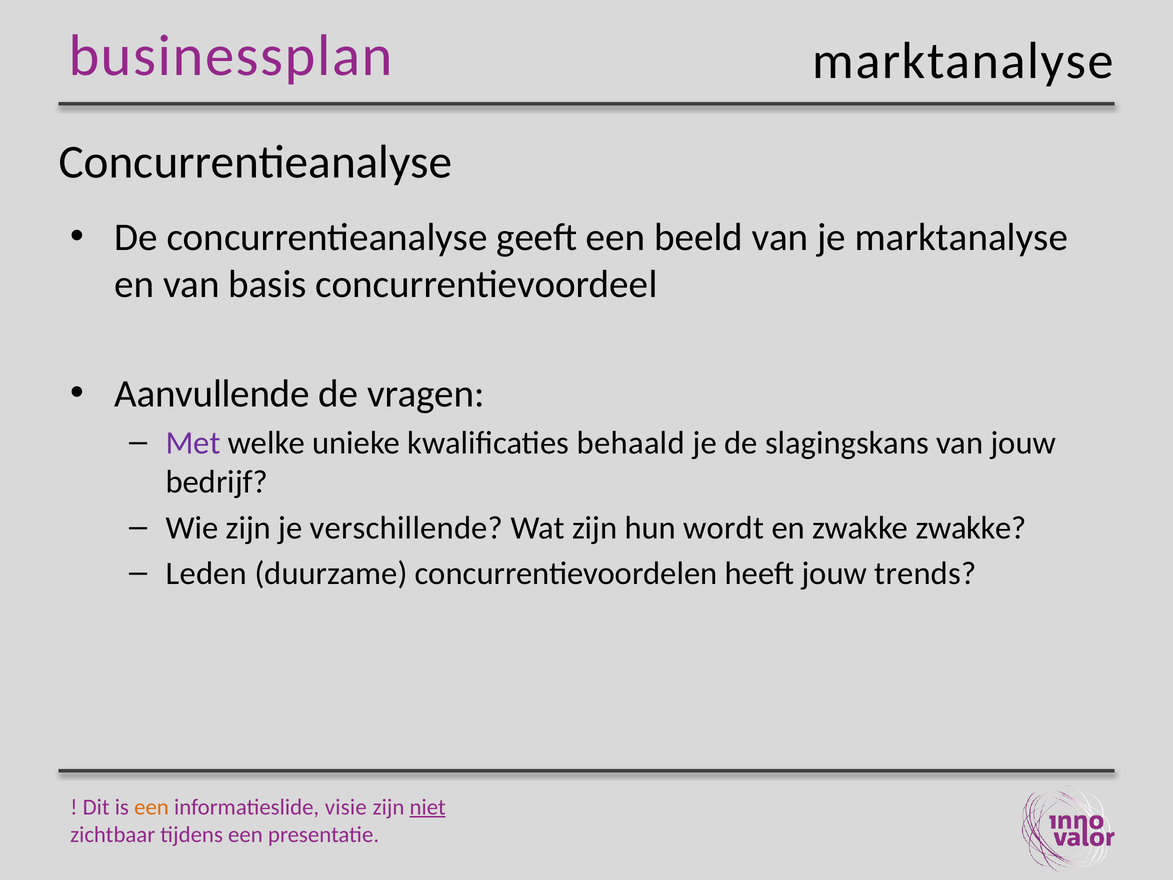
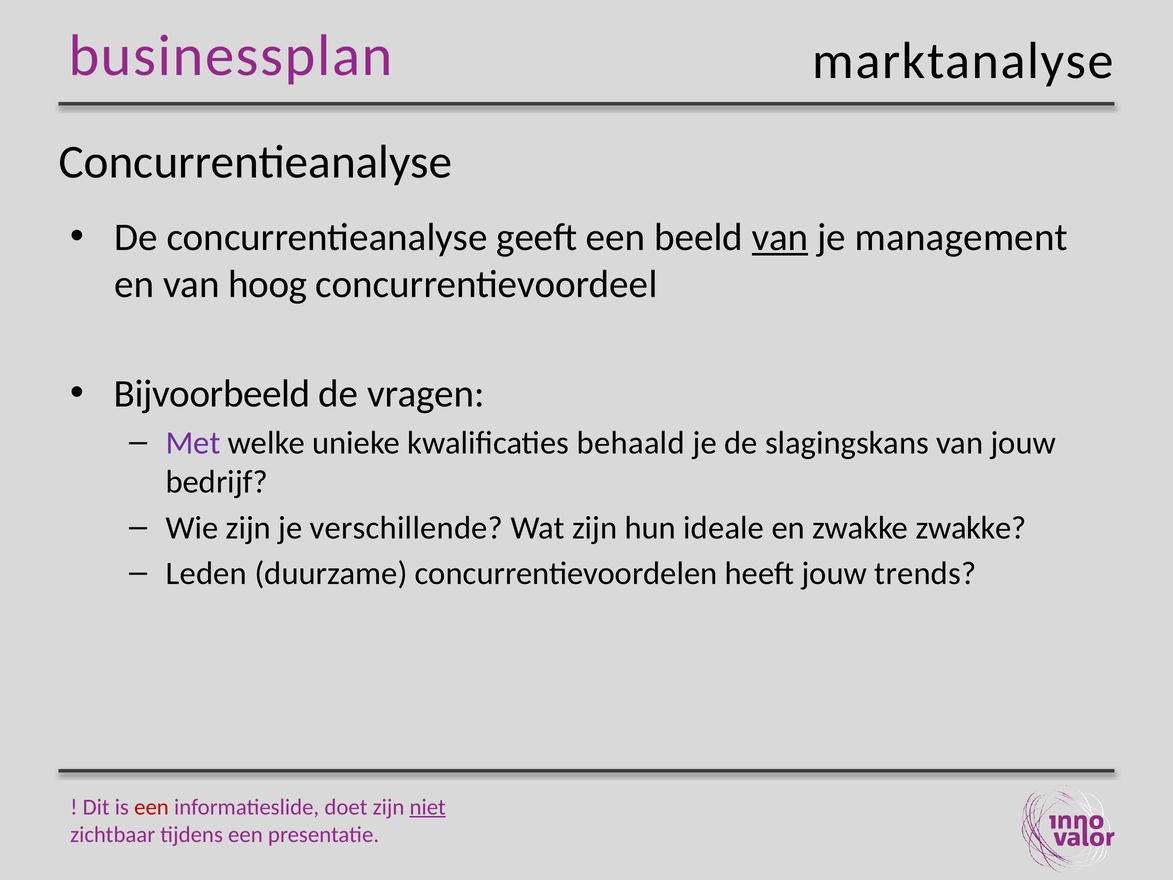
van at (780, 237) underline: none -> present
je marktanalyse: marktanalyse -> management
basis: basis -> hoog
Aanvullende: Aanvullende -> Bijvoorbeeld
wordt: wordt -> ideale
een at (152, 807) colour: orange -> red
visie: visie -> doet
